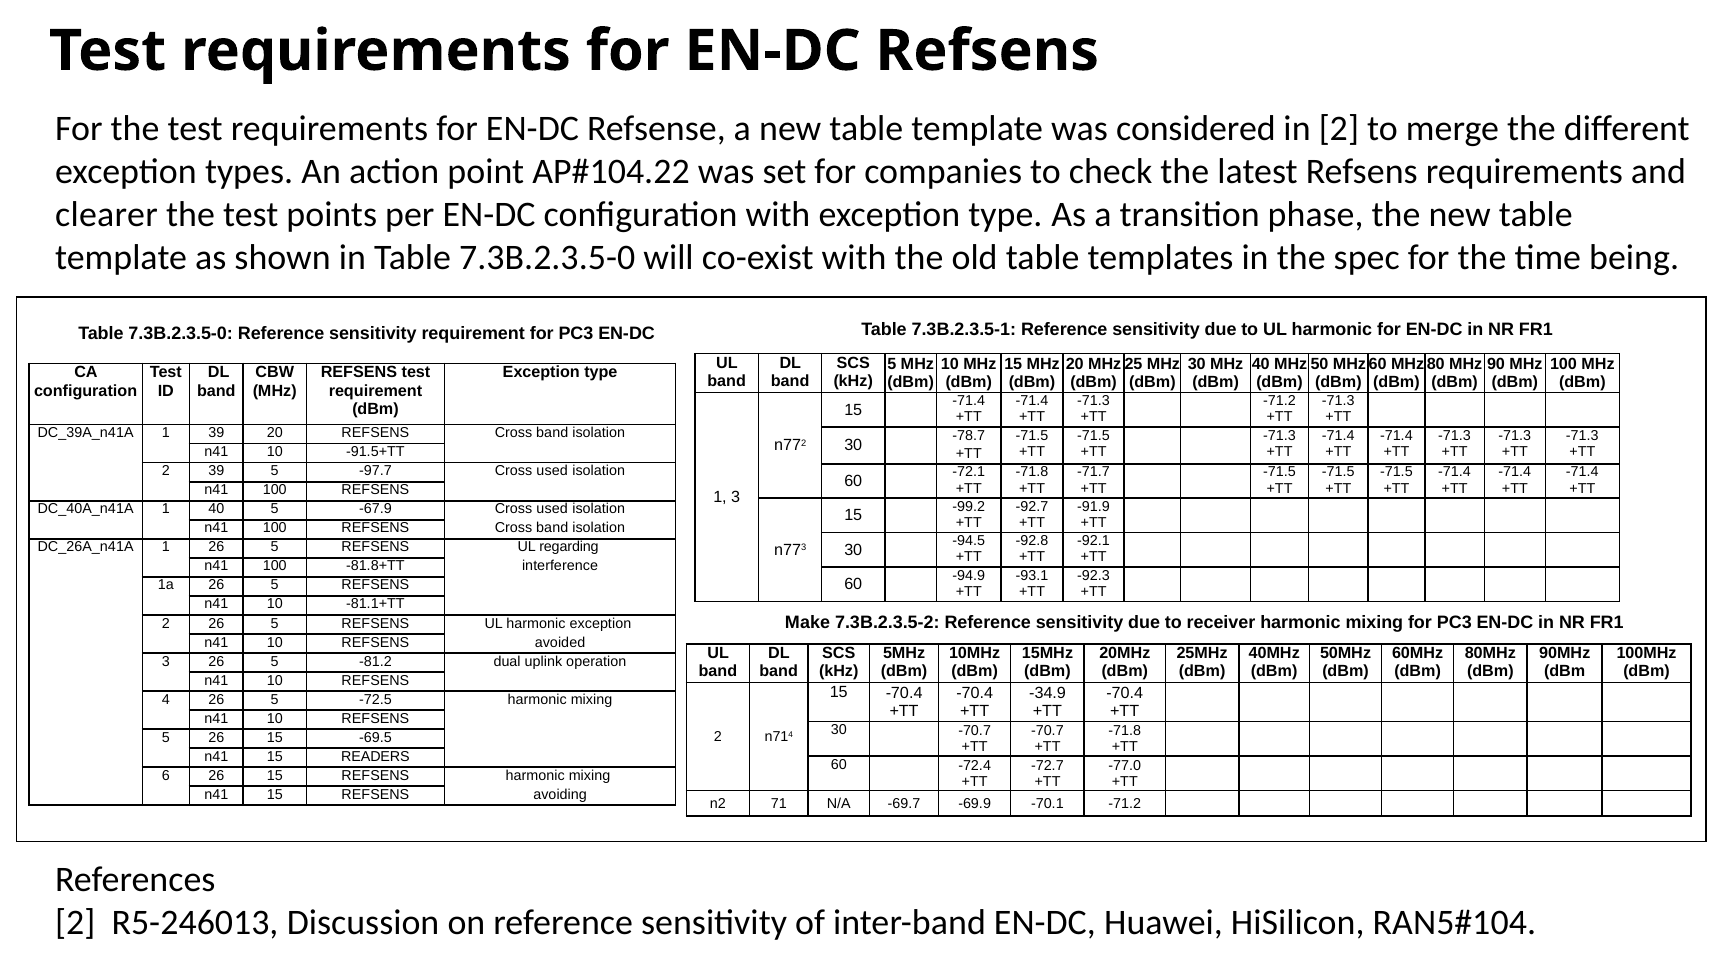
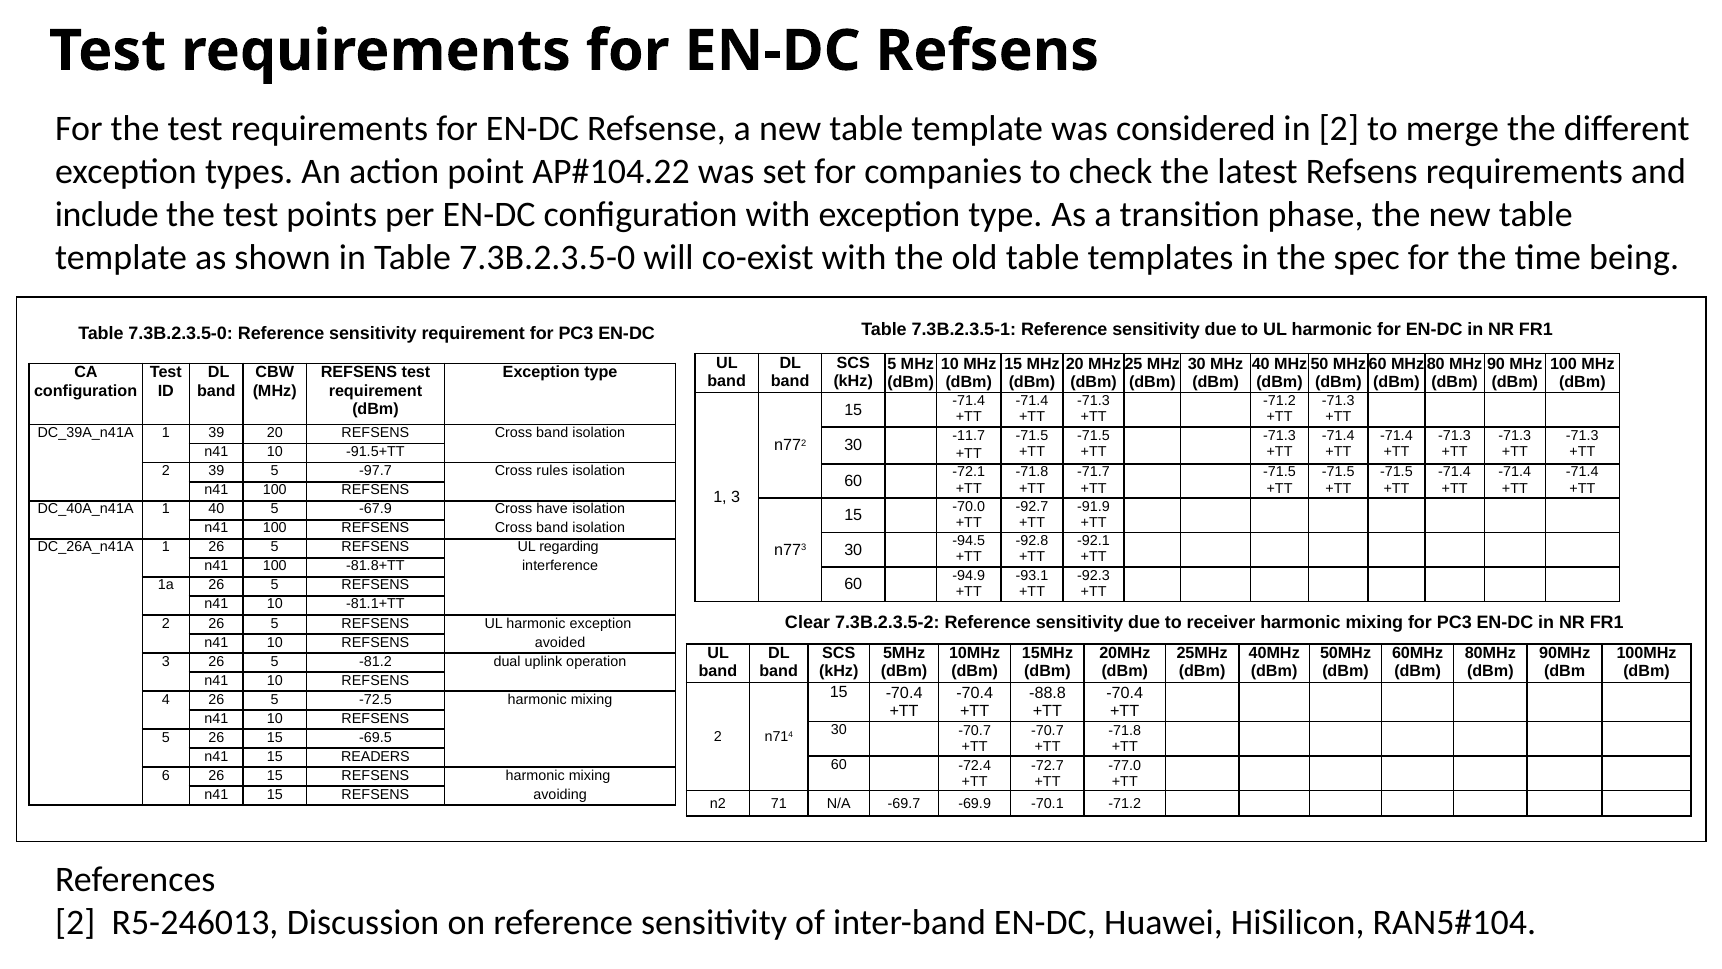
clearer: clearer -> include
-78.7: -78.7 -> -11.7
-97.7 Cross used: used -> rules
-99.2: -99.2 -> -70.0
-67.9 Cross used: used -> have
Make: Make -> Clear
-34.9: -34.9 -> -88.8
